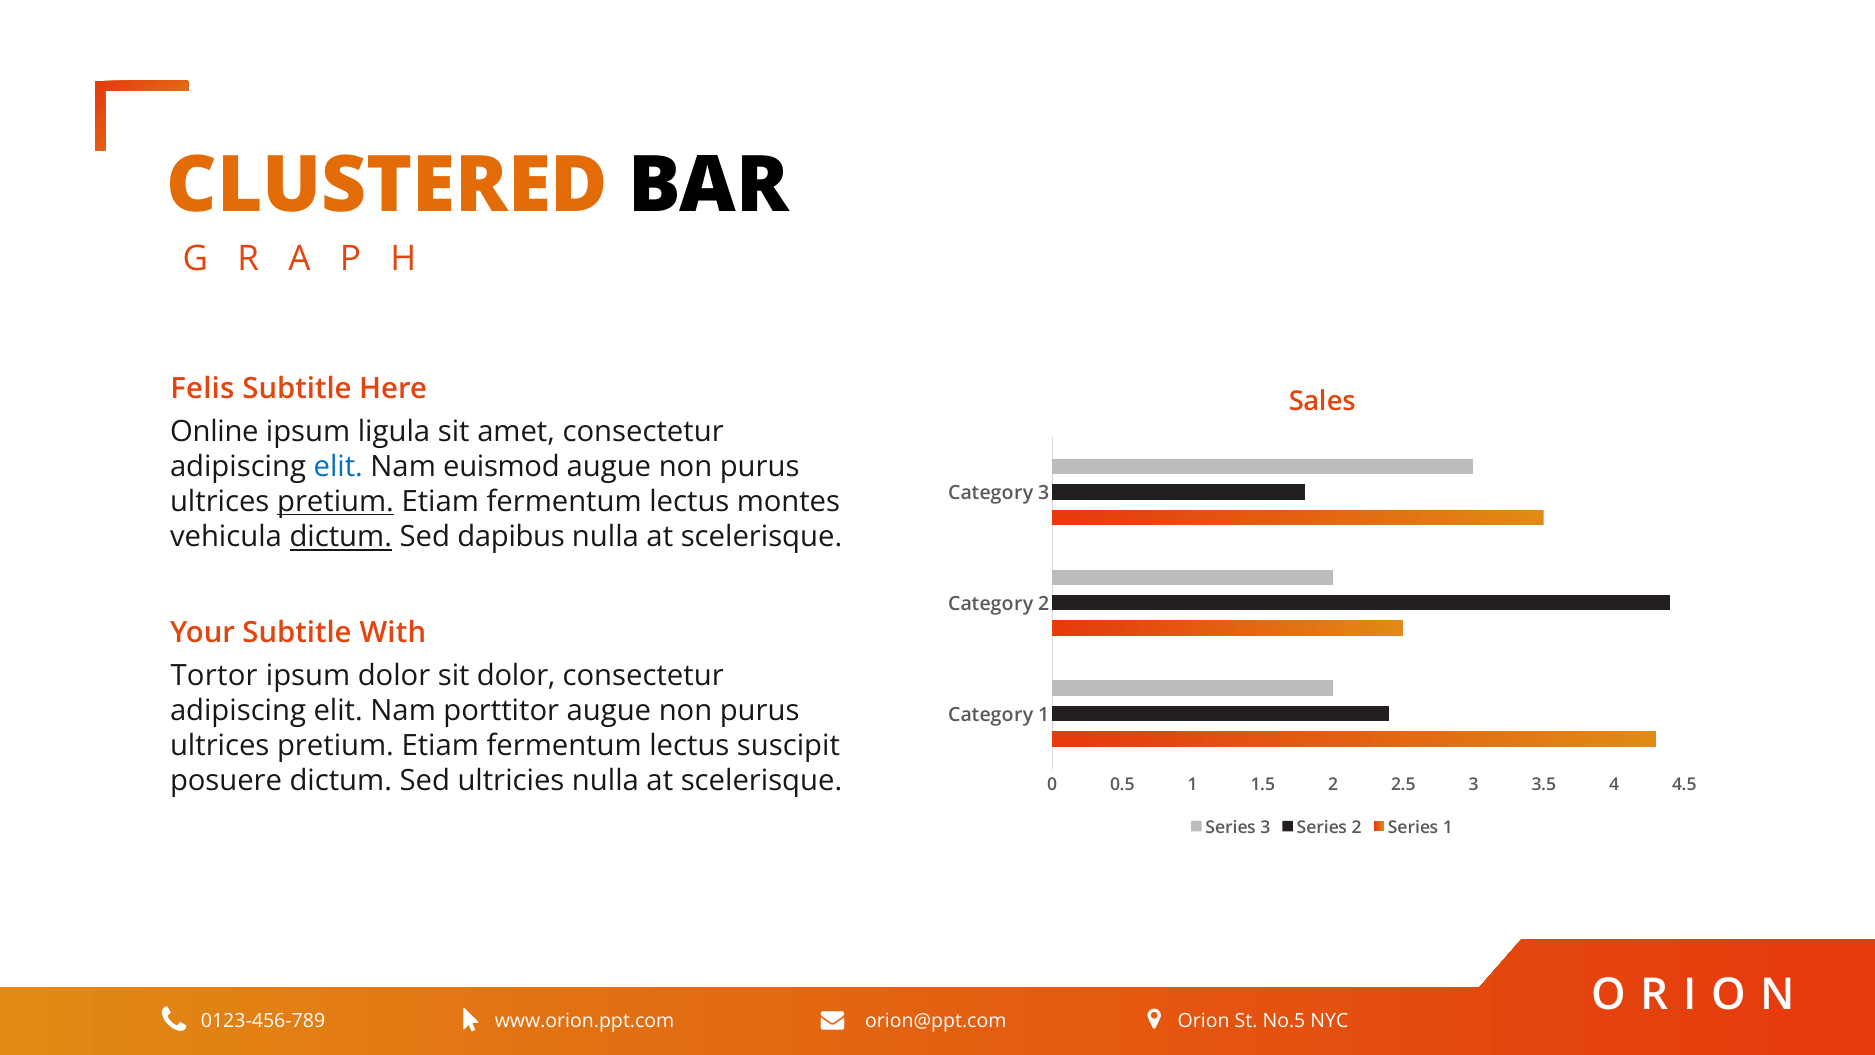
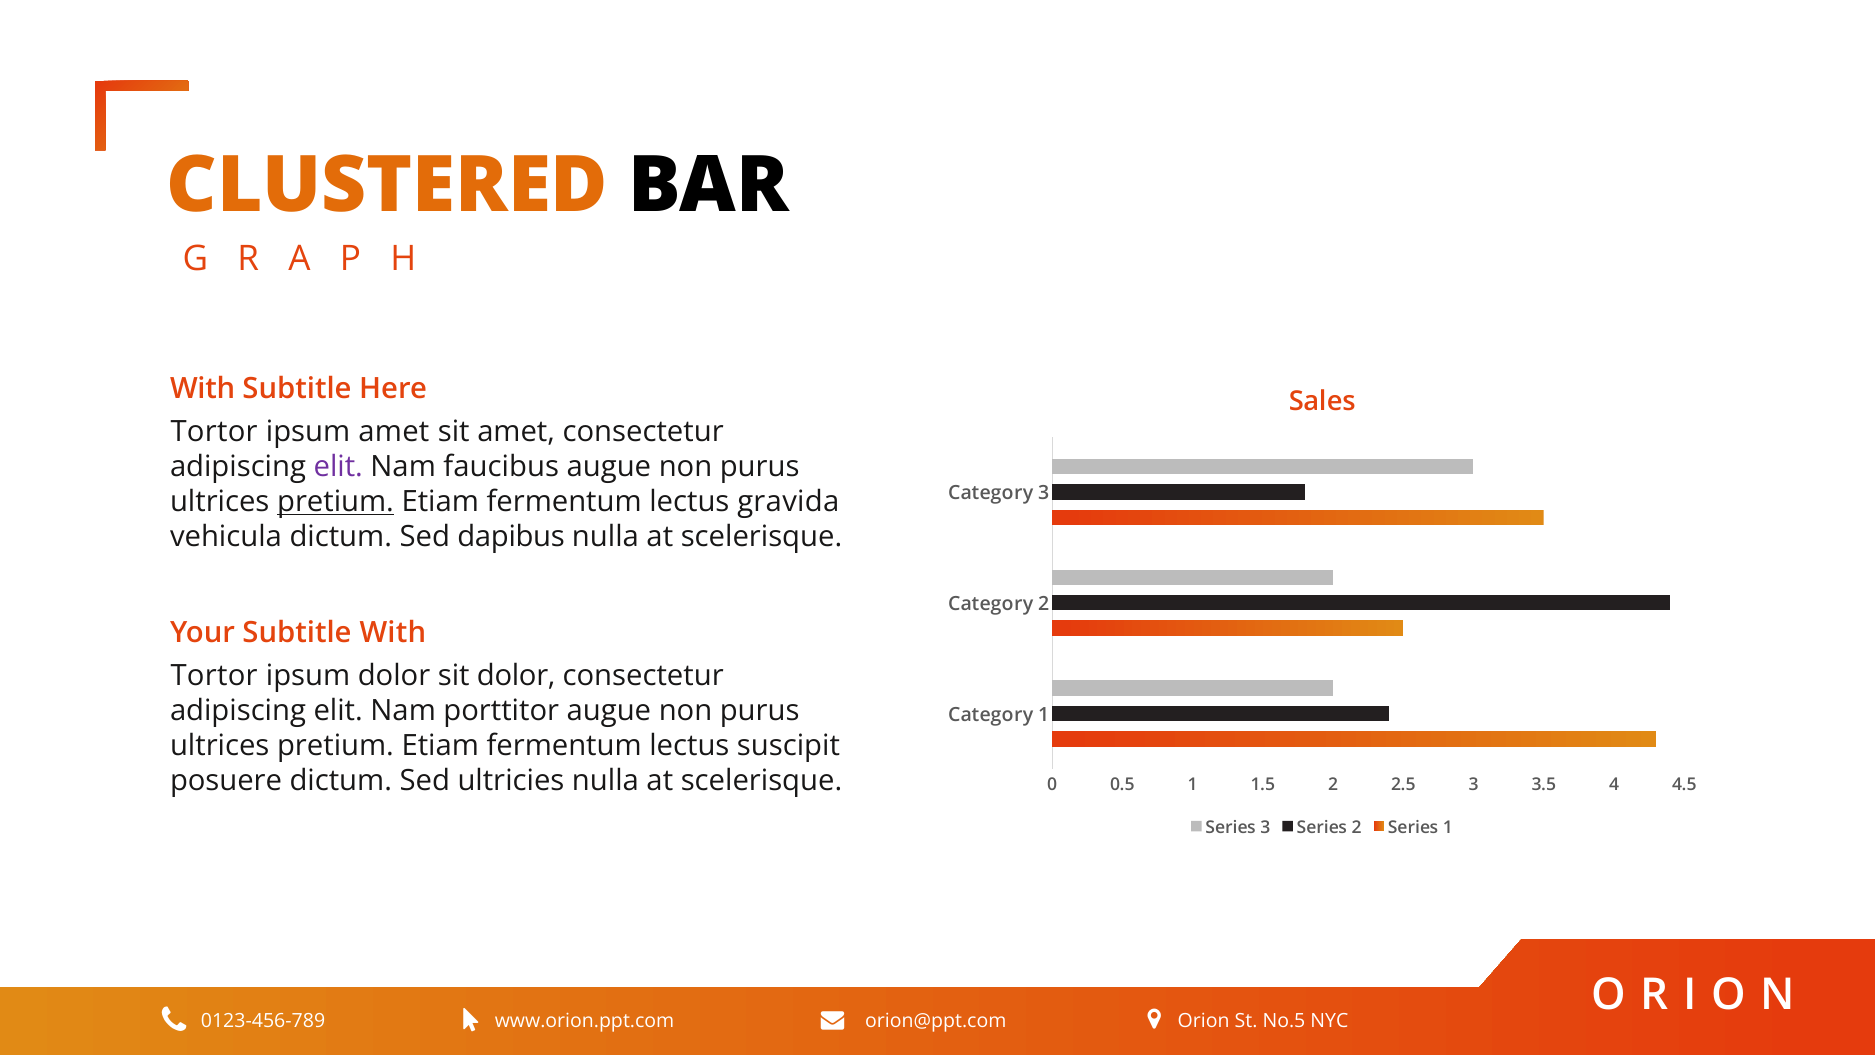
Felis at (202, 389): Felis -> With
Online at (214, 431): Online -> Tortor
ipsum ligula: ligula -> amet
elit at (338, 467) colour: blue -> purple
euismod: euismod -> faucibus
montes: montes -> gravida
dictum at (341, 537) underline: present -> none
